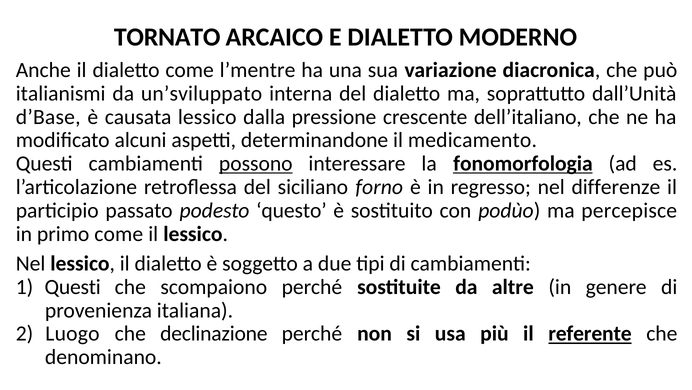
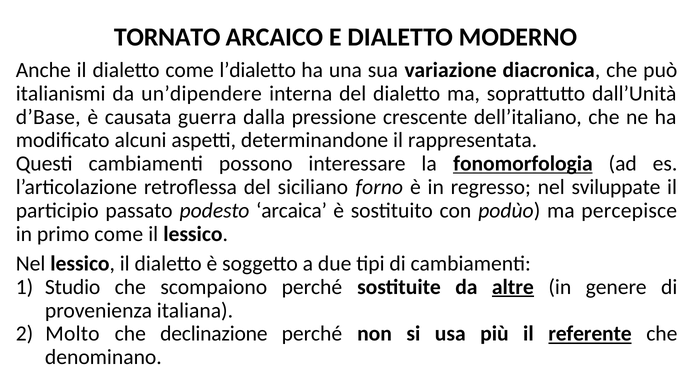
l’mentre: l’mentre -> l’dialetto
un’sviluppato: un’sviluppato -> un’dipendere
causata lessico: lessico -> guerra
medicamento: medicamento -> rappresentata
possono underline: present -> none
differenze: differenze -> sviluppate
questo: questo -> arcaica
Questi at (73, 286): Questi -> Studio
altre underline: none -> present
Luogo: Luogo -> Molto
